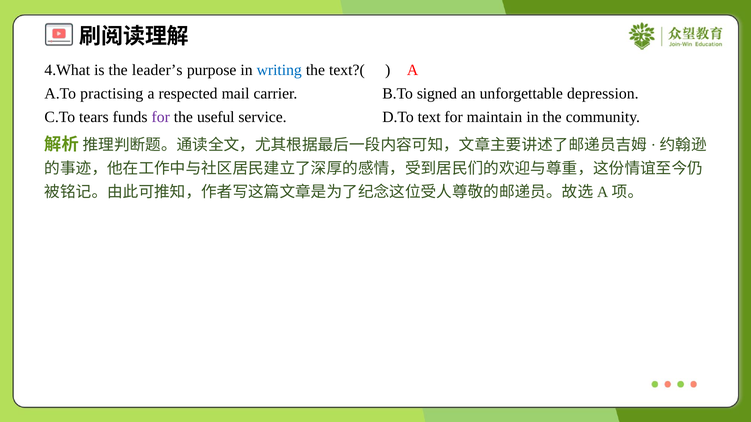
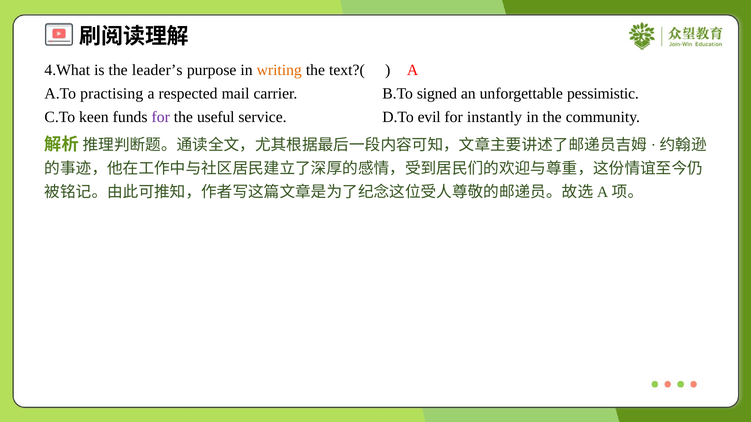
writing colour: blue -> orange
depression: depression -> pessimistic
tears: tears -> keen
text: text -> evil
maintain: maintain -> instantly
